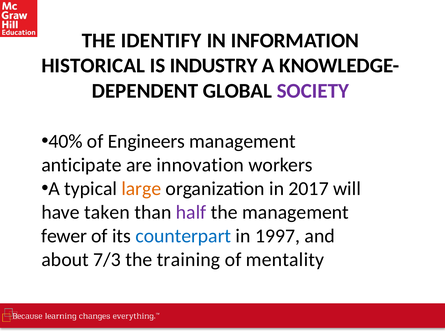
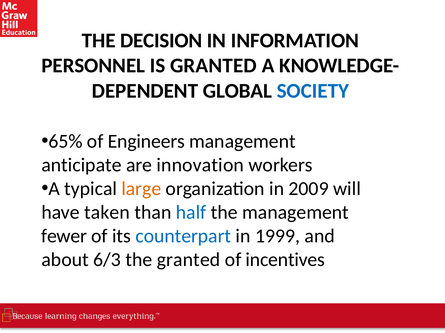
IDENTIFY: IDENTIFY -> DECISION
HISTORICAL: HISTORICAL -> PERSONNEL
IS INDUSTRY: INDUSTRY -> GRANTED
SOCIETY colour: purple -> blue
40%: 40% -> 65%
2017: 2017 -> 2009
half colour: purple -> blue
1997: 1997 -> 1999
7/3: 7/3 -> 6/3
the training: training -> granted
mentality: mentality -> incentives
